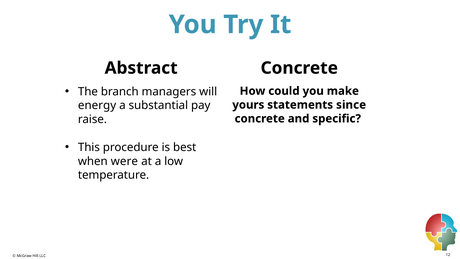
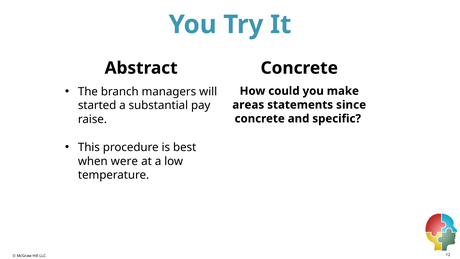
energy: energy -> started
yours: yours -> areas
